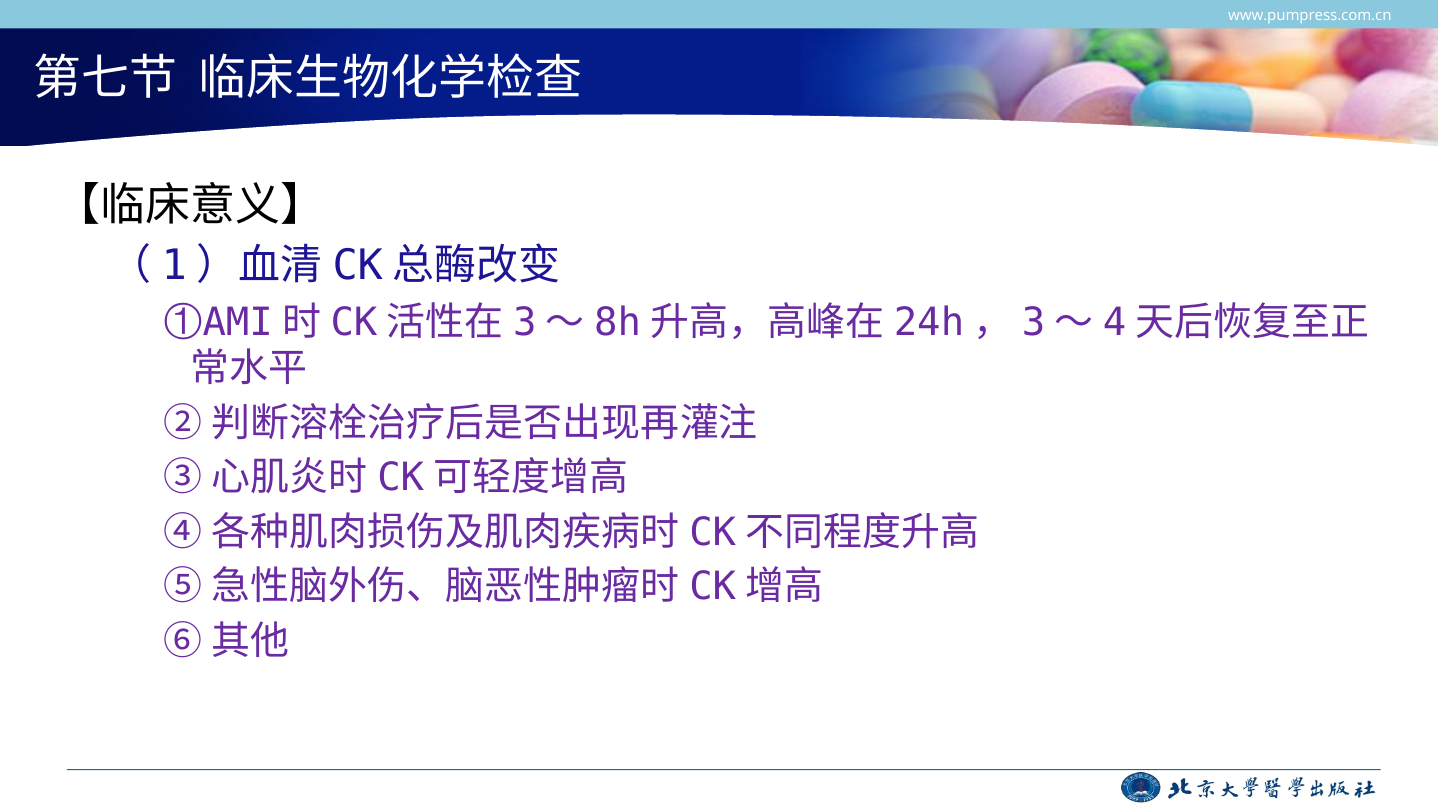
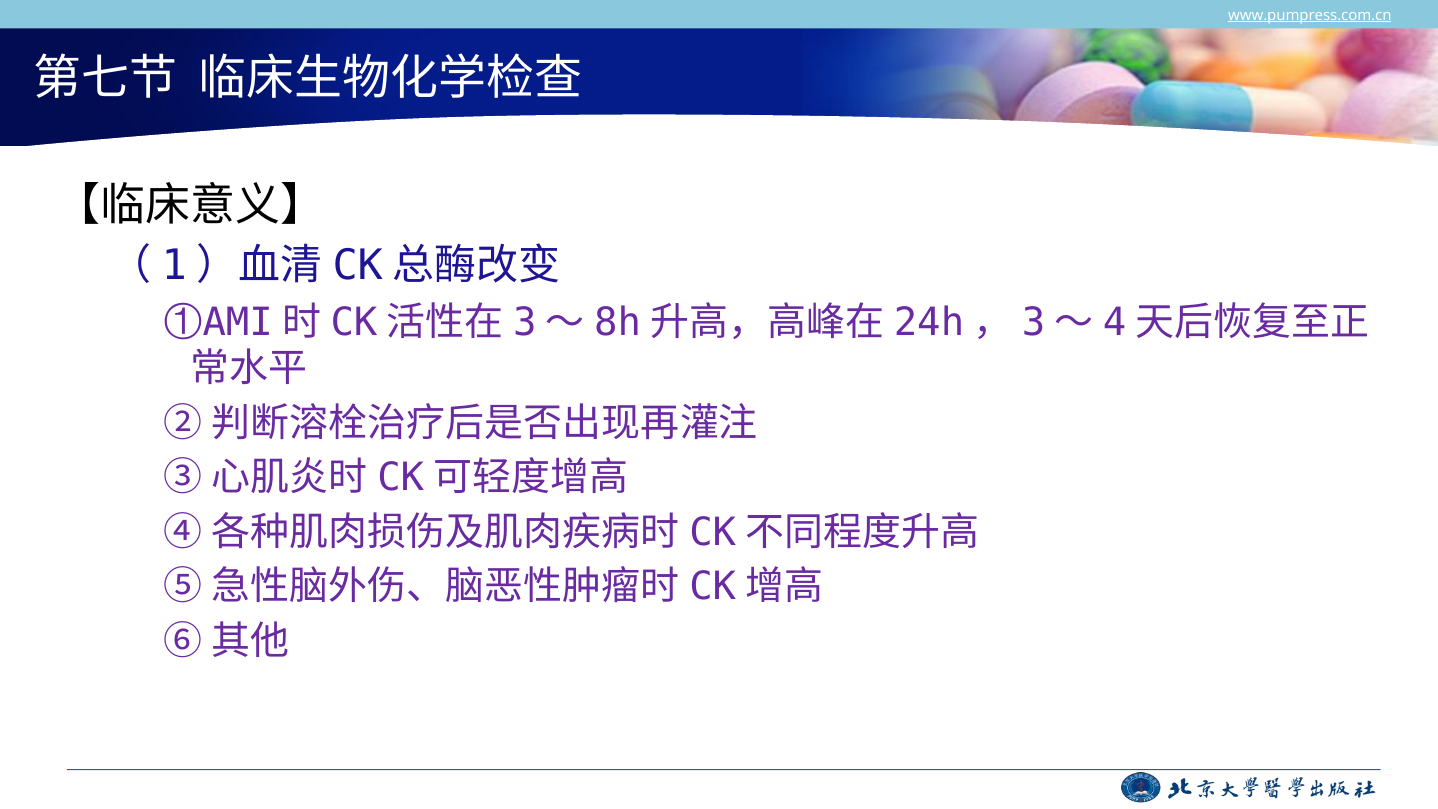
www.pumpress.com.cn underline: none -> present
